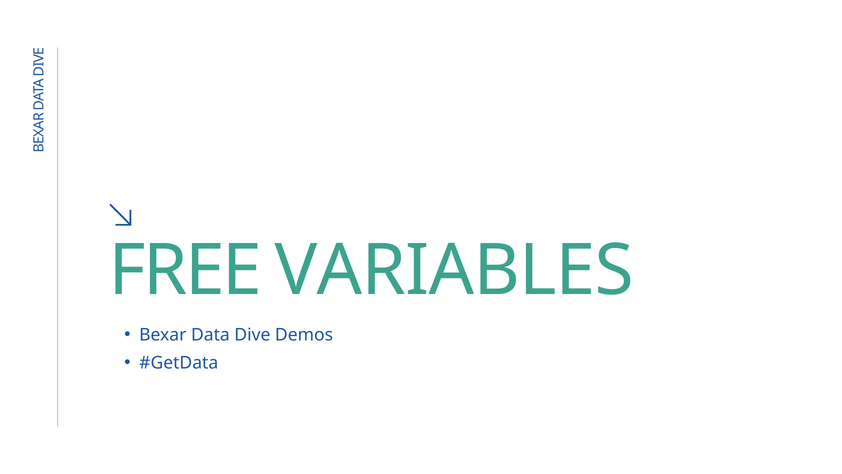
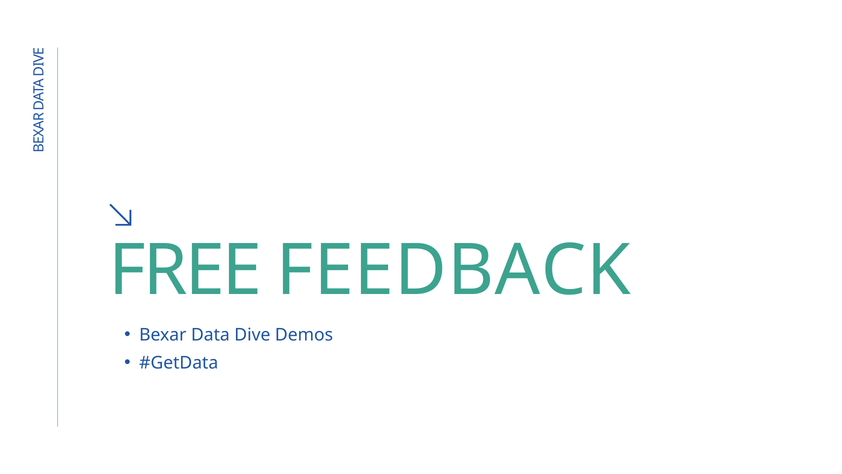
VARIABLES: VARIABLES -> FEEDBACK
